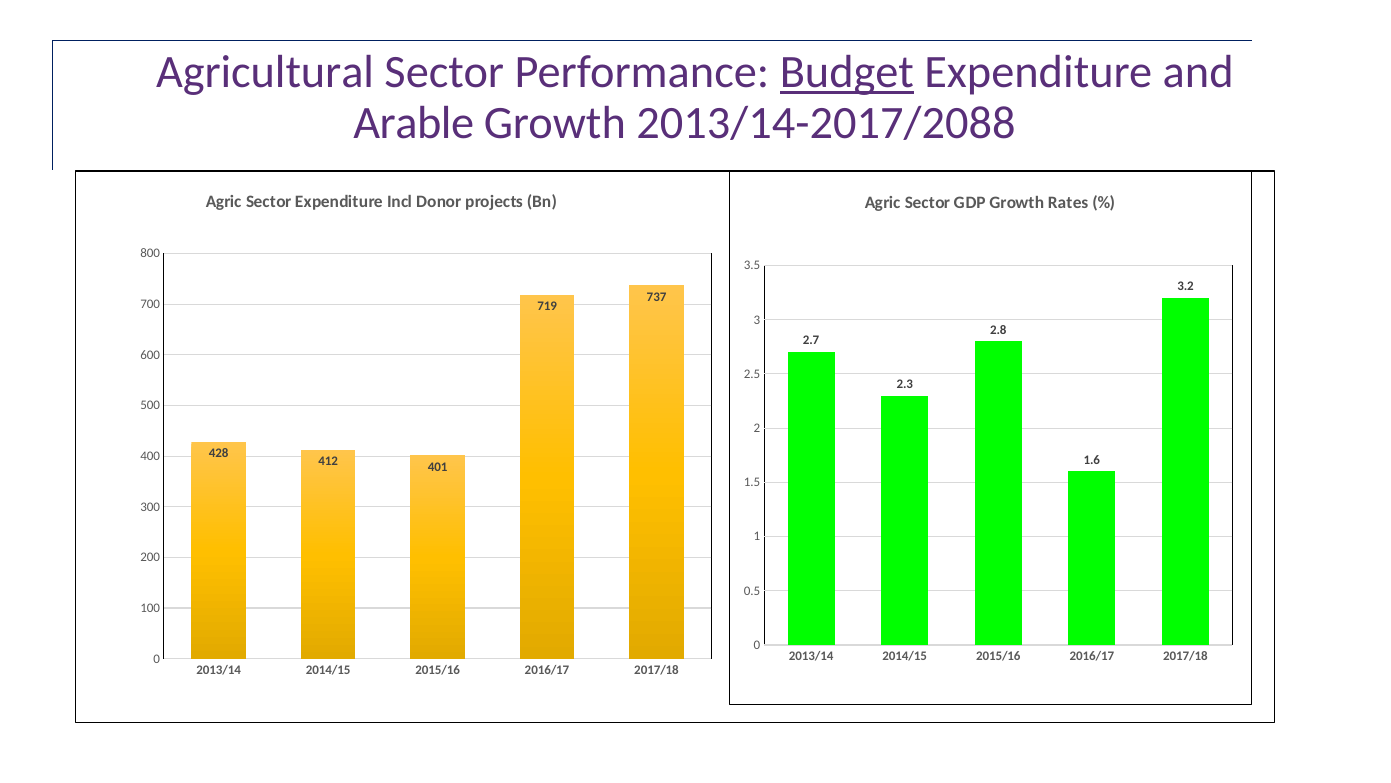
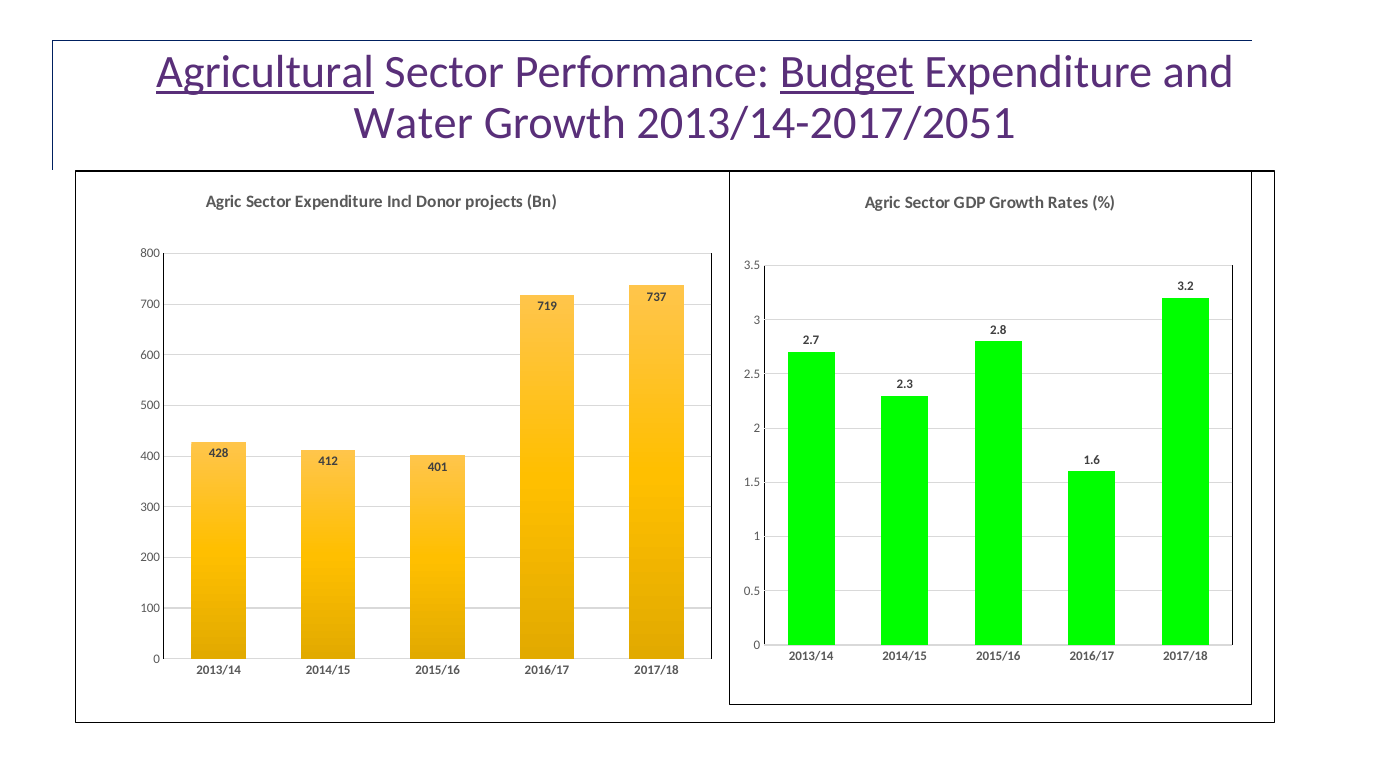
Agricultural underline: none -> present
Arable: Arable -> Water
2013/14-2017/2088: 2013/14-2017/2088 -> 2013/14-2017/2051
